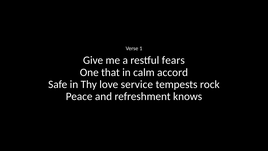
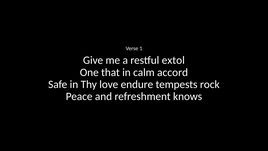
fears: fears -> extol
service: service -> endure
